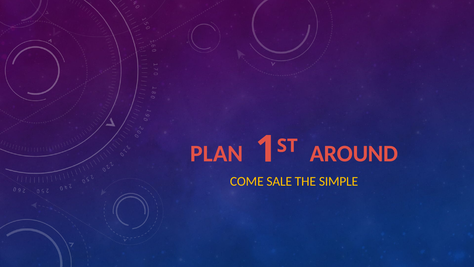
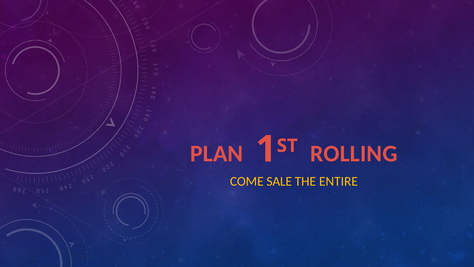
AROUND: AROUND -> ROLLING
SIMPLE: SIMPLE -> ENTIRE
